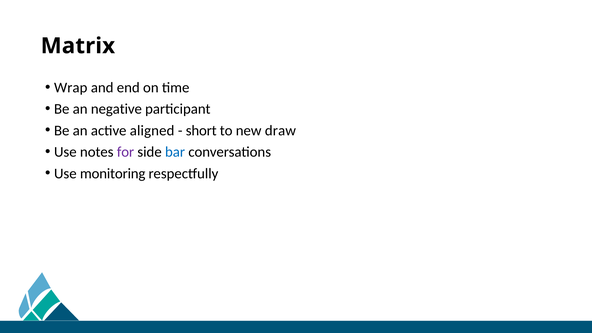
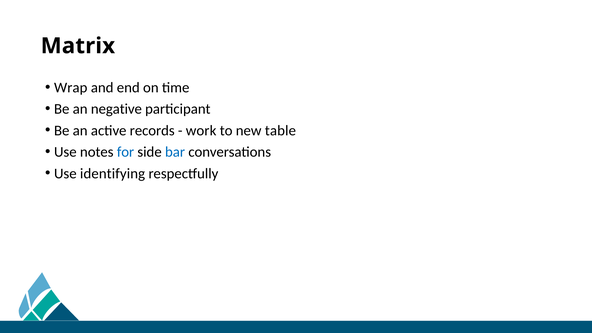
aligned: aligned -> records
short: short -> work
draw: draw -> table
for colour: purple -> blue
monitoring: monitoring -> identifying
